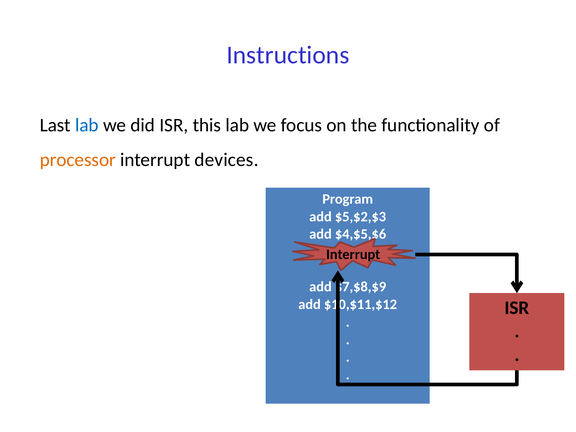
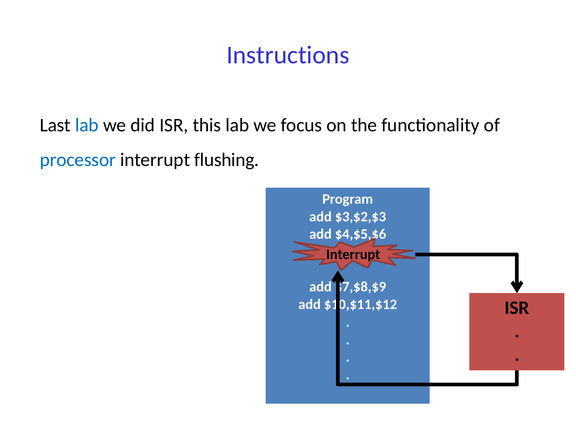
processor colour: orange -> blue
devices: devices -> flushing
$5,$2,$3: $5,$2,$3 -> $3,$2,$3
